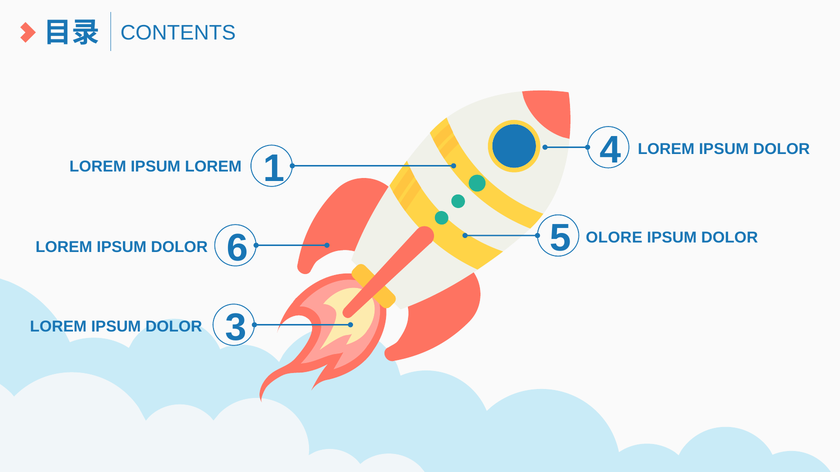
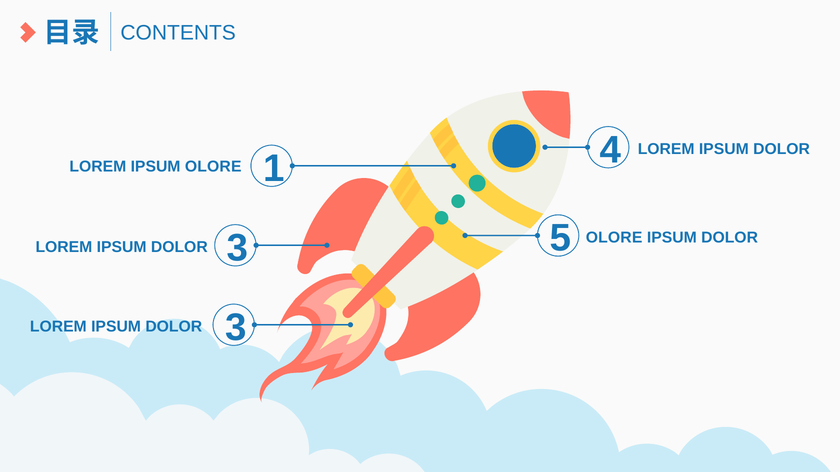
IPSUM LOREM: LOREM -> OLORE
DOLOR 6: 6 -> 3
